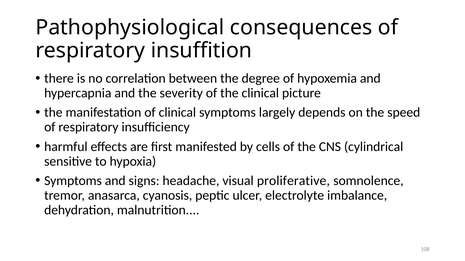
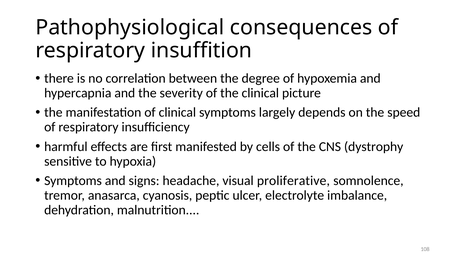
cylindrical: cylindrical -> dystrophy
